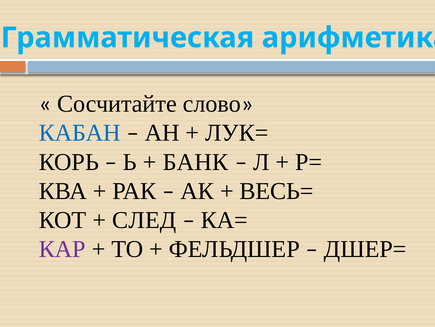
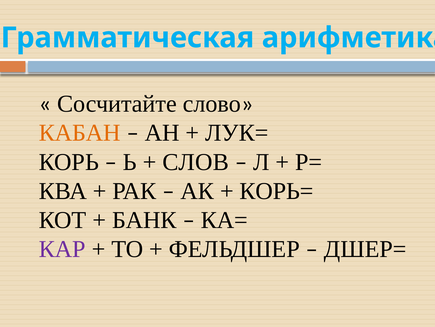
КАБАН colour: blue -> orange
БАНК: БАНК -> СЛОВ
ВЕСЬ=: ВЕСЬ= -> КОРЬ=
СЛЕД: СЛЕД -> БАНК
